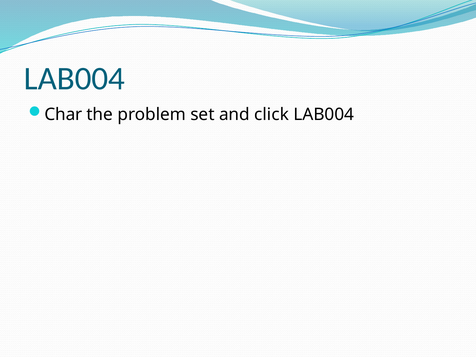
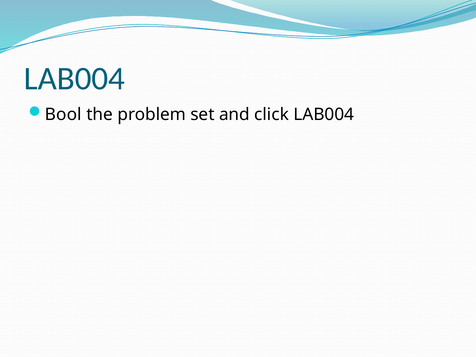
Char: Char -> Bool
